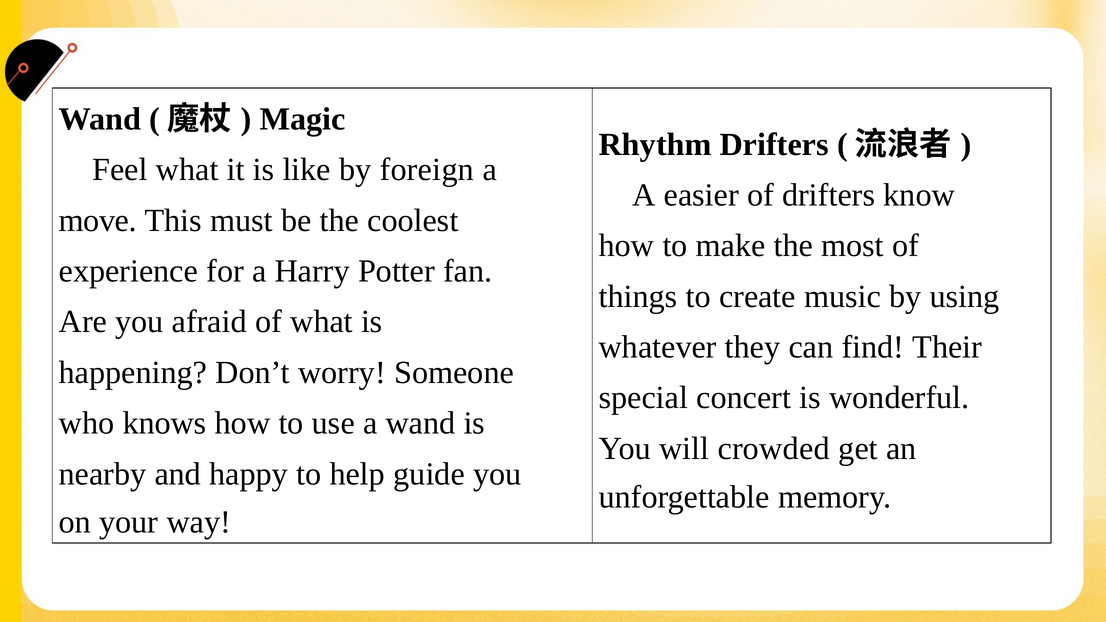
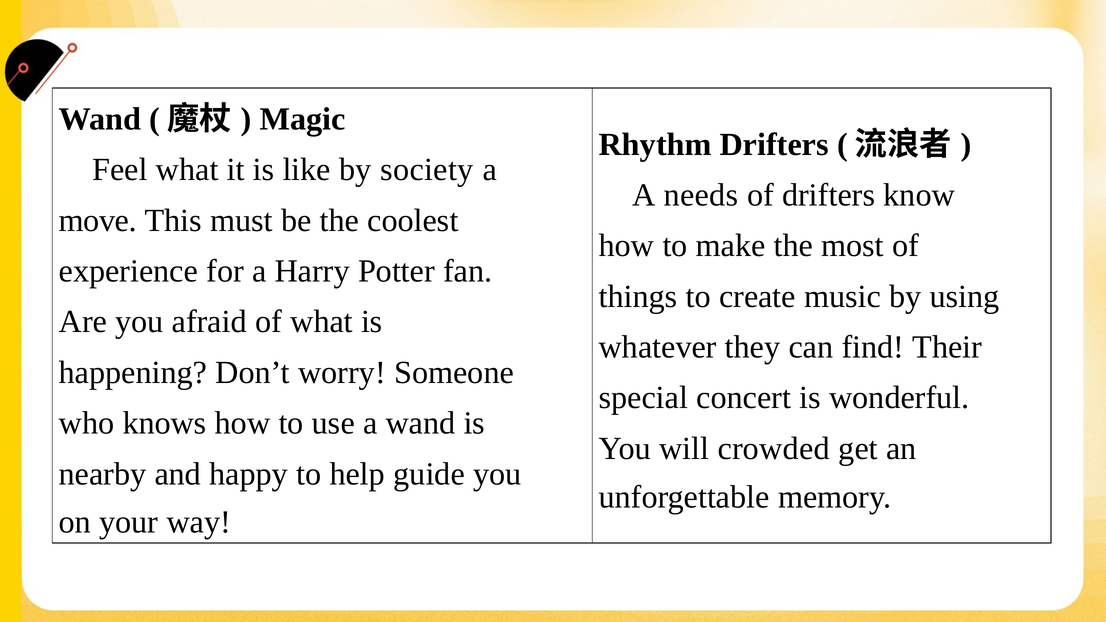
foreign: foreign -> society
easier: easier -> needs
